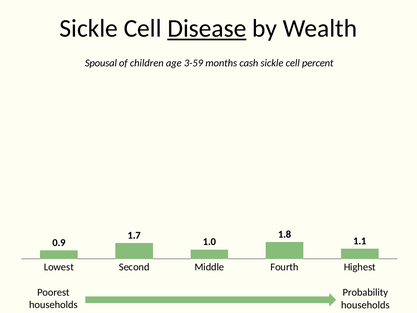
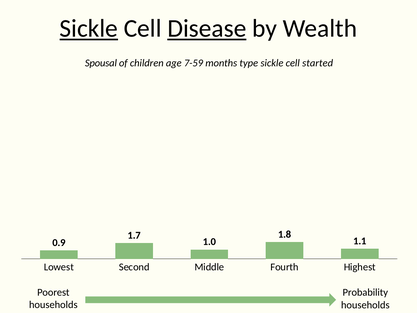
Sickle at (89, 28) underline: none -> present
3-59: 3-59 -> 7-59
cash: cash -> type
percent: percent -> started
